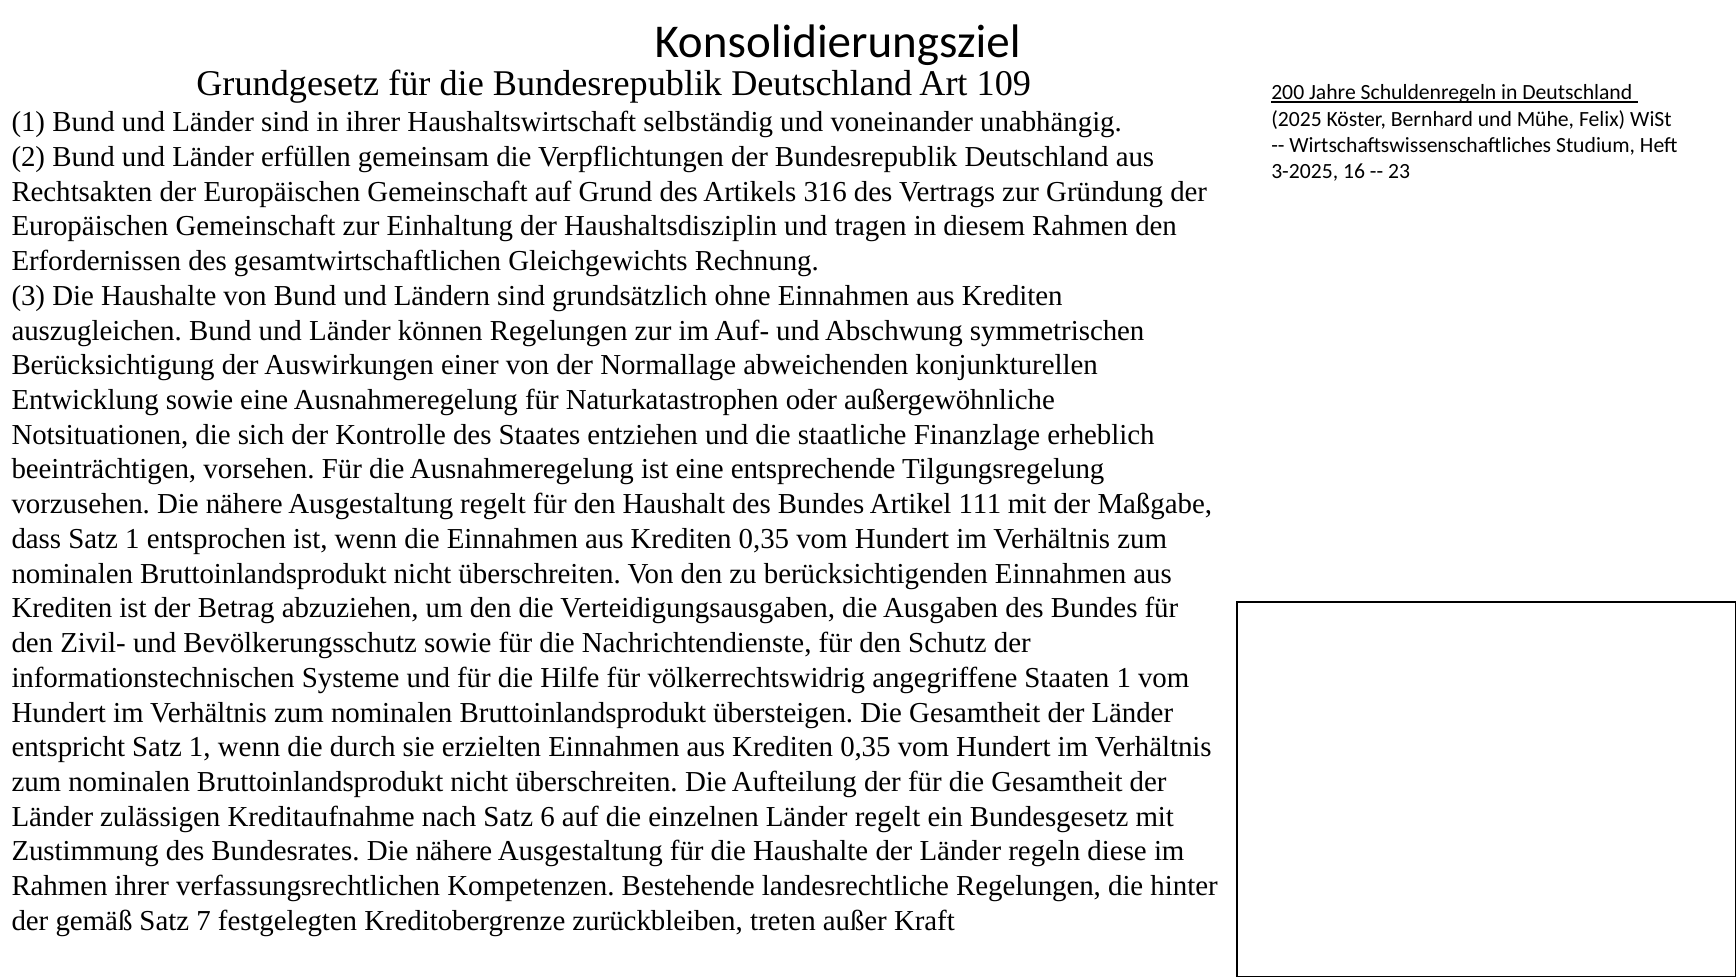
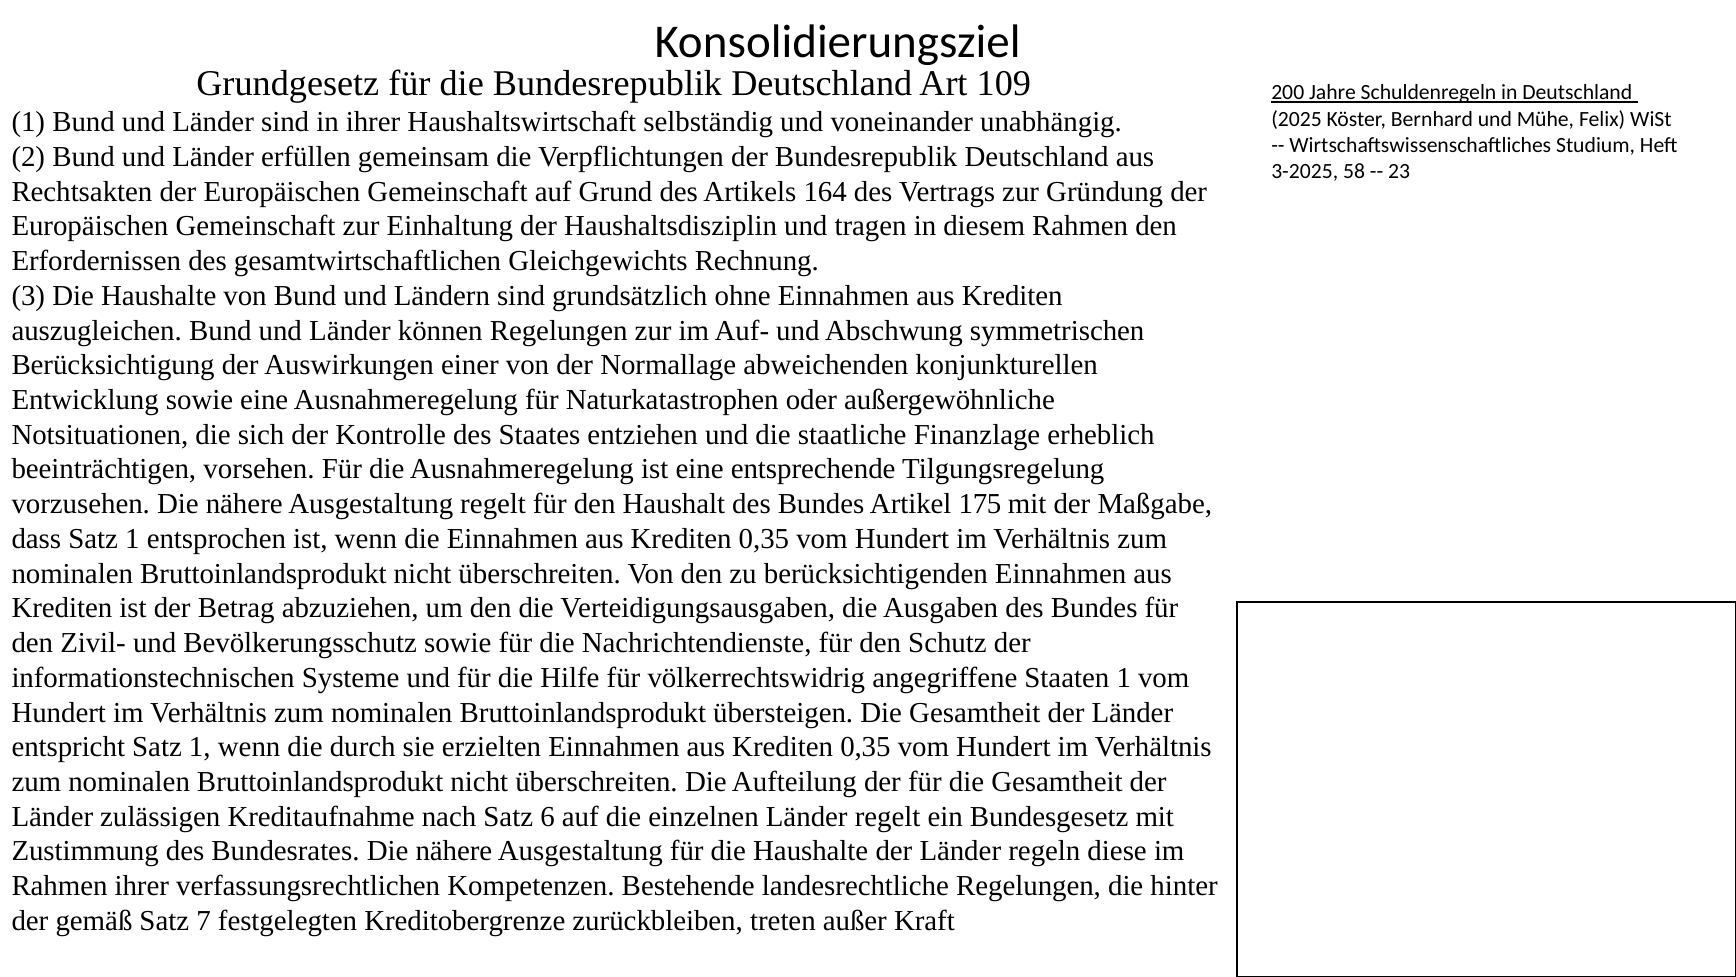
16: 16 -> 58
316: 316 -> 164
111: 111 -> 175
